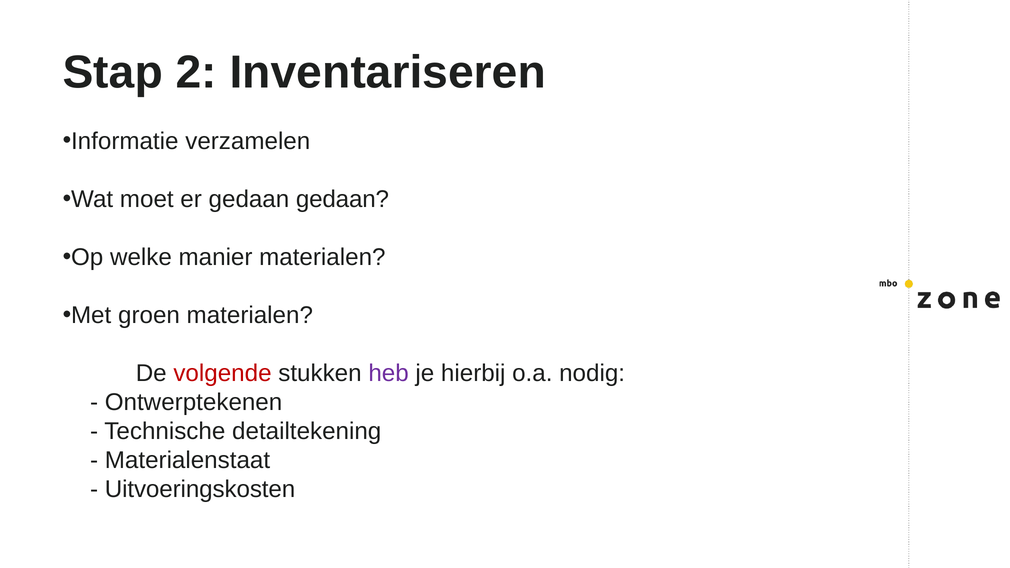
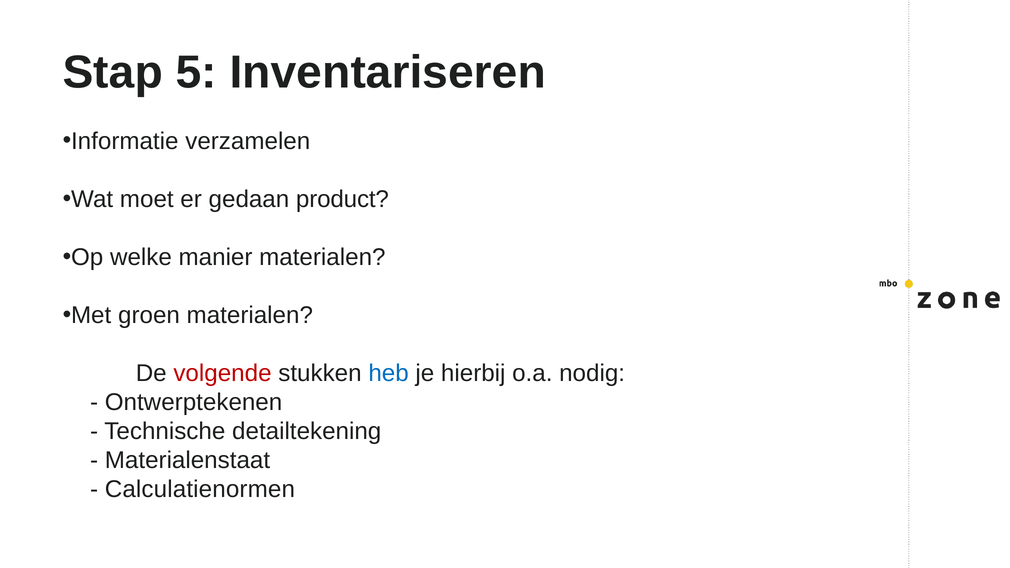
2: 2 -> 5
gedaan gedaan: gedaan -> product
heb colour: purple -> blue
Uitvoeringskosten: Uitvoeringskosten -> Calculatienormen
